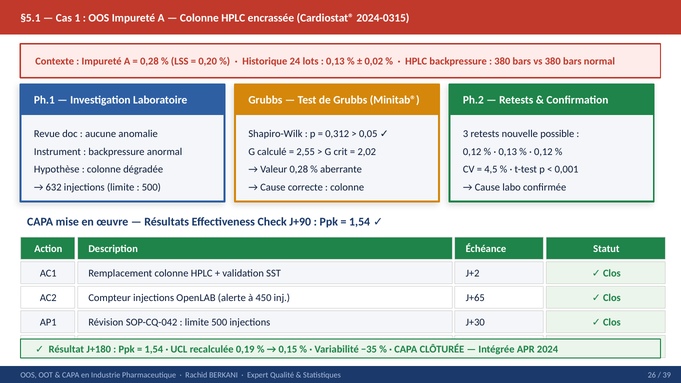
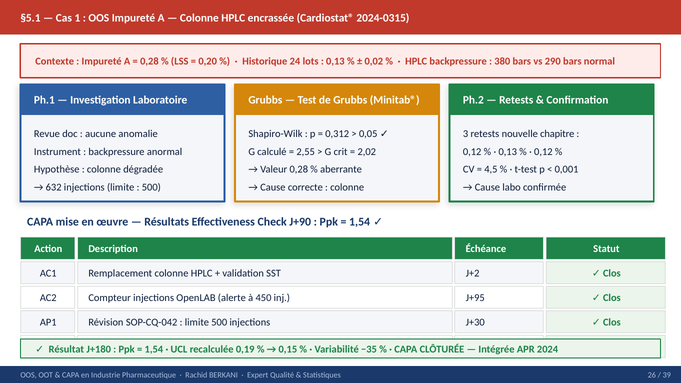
vs 380: 380 -> 290
possible: possible -> chapitre
J+65: J+65 -> J+95
